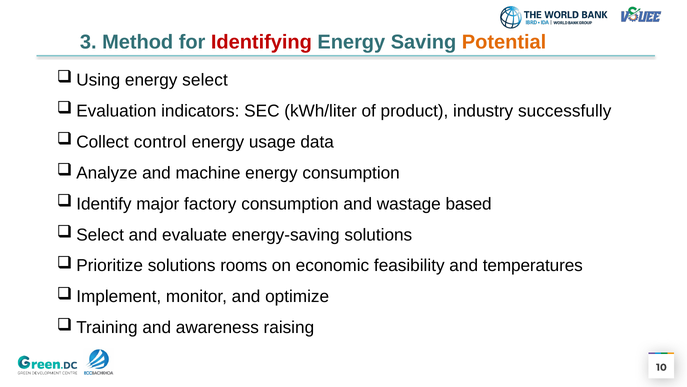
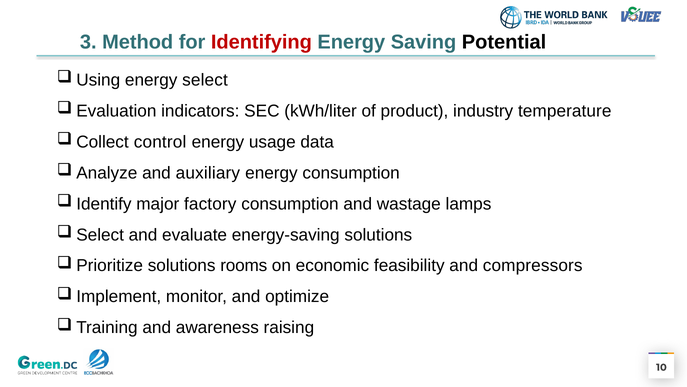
Potential colour: orange -> black
successfully: successfully -> temperature
machine: machine -> auxiliary
based: based -> lamps
temperatures: temperatures -> compressors
